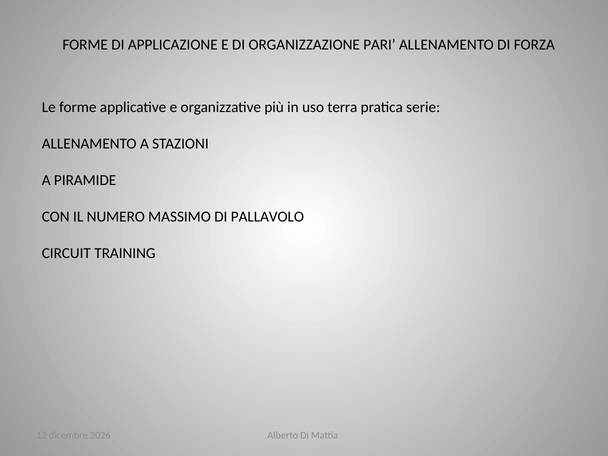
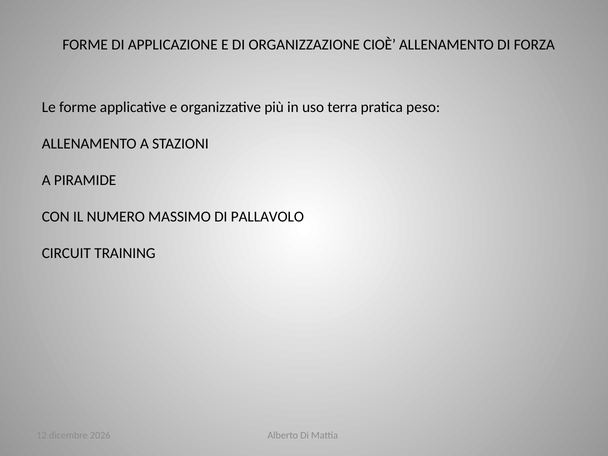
PARI: PARI -> CIOÈ
serie: serie -> peso
